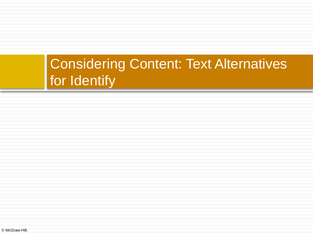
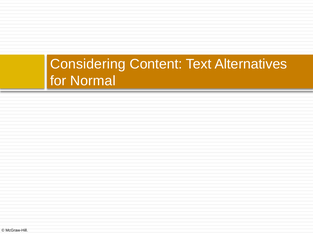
Identify: Identify -> Normal
